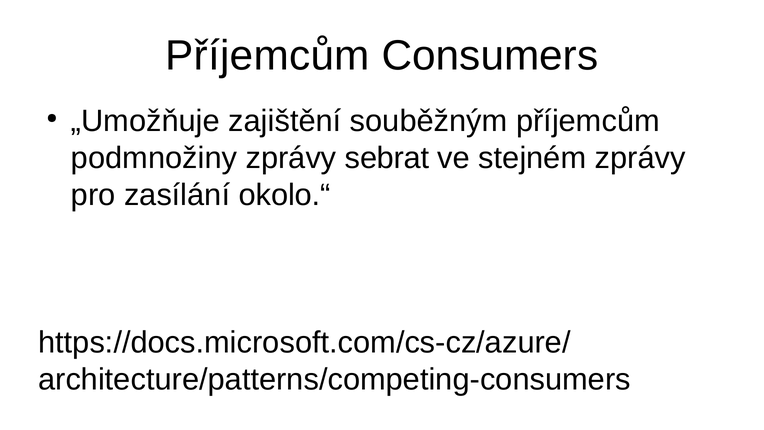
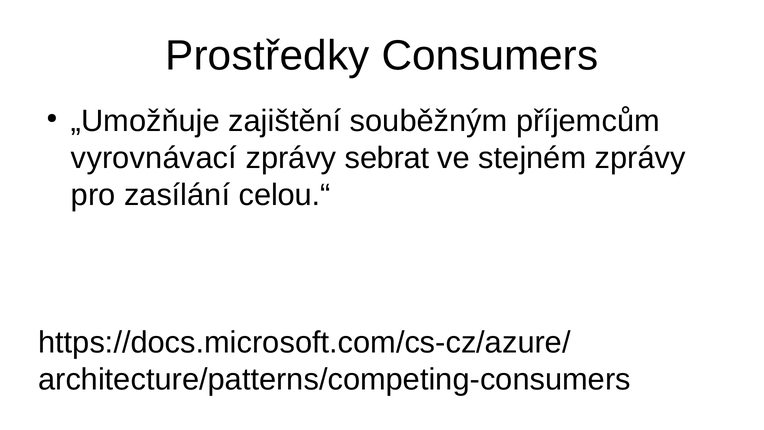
Příjemcům at (267, 56): Příjemcům -> Prostředky
podmnožiny: podmnožiny -> vyrovnávací
okolo.“: okolo.“ -> celou.“
